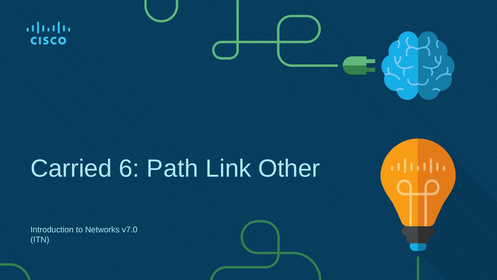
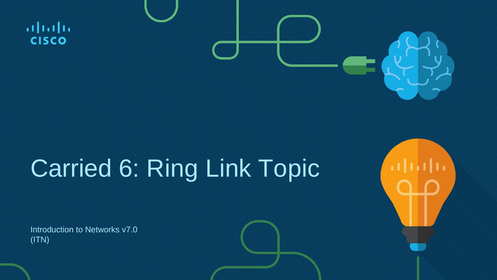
Path: Path -> Ring
Other: Other -> Topic
